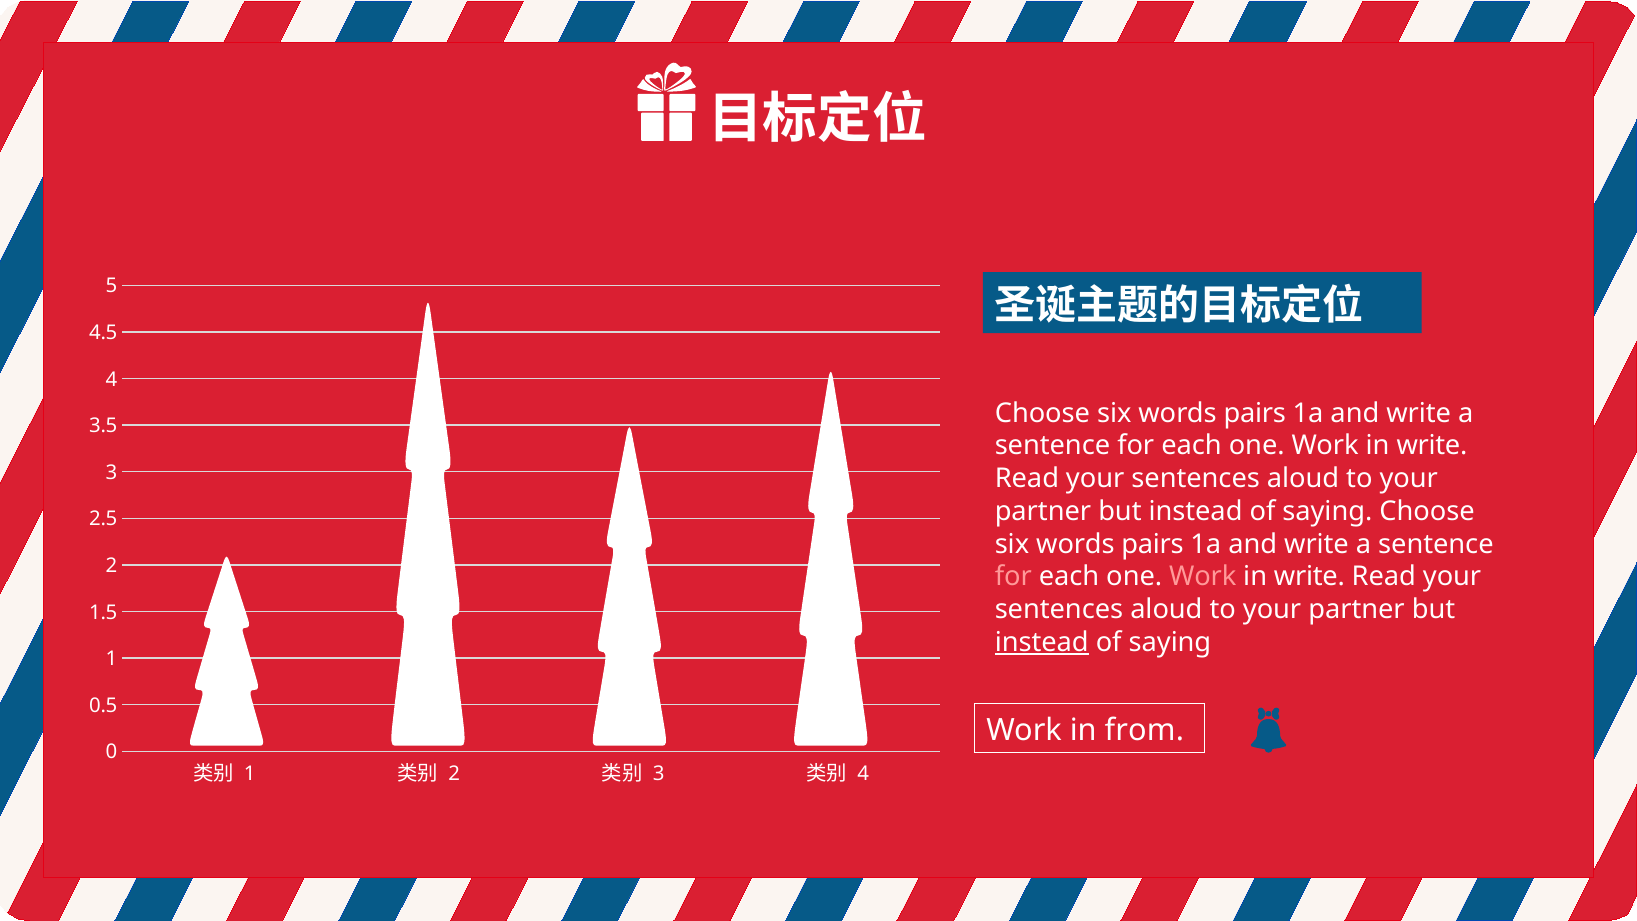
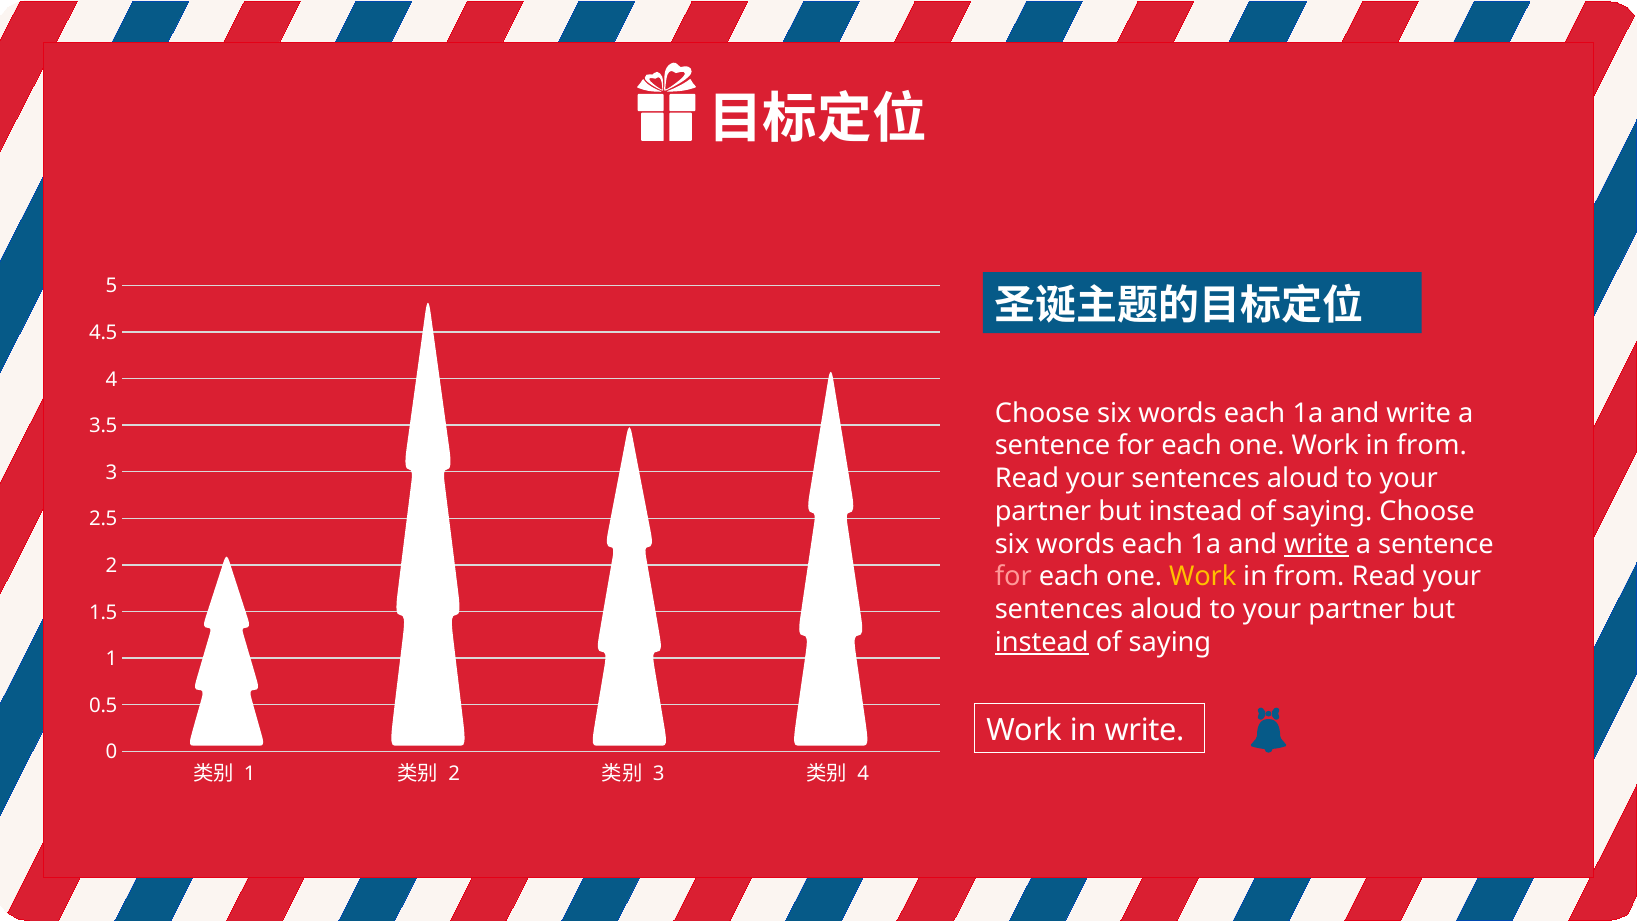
pairs at (1255, 413): pairs -> each
write at (1432, 446): write -> from
pairs at (1153, 544): pairs -> each
write at (1317, 544) underline: none -> present
Work at (1203, 577) colour: pink -> yellow
write at (1309, 577): write -> from
in from: from -> write
